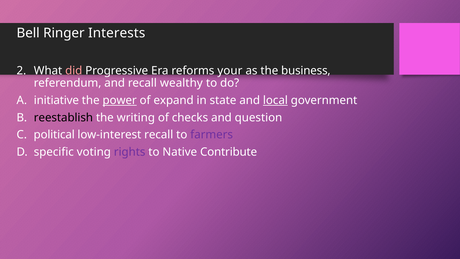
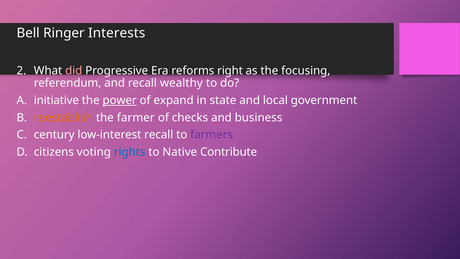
your: your -> right
business: business -> focusing
local underline: present -> none
reestablish colour: black -> orange
writing: writing -> farmer
question: question -> business
political: political -> century
specific: specific -> citizens
rights colour: purple -> blue
